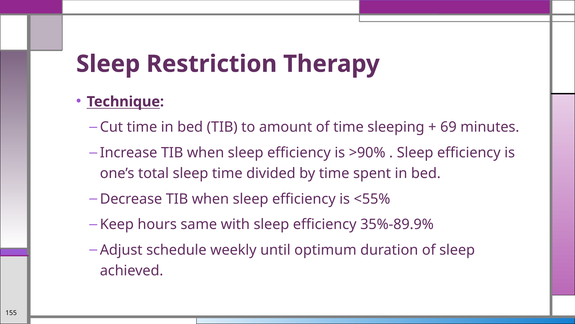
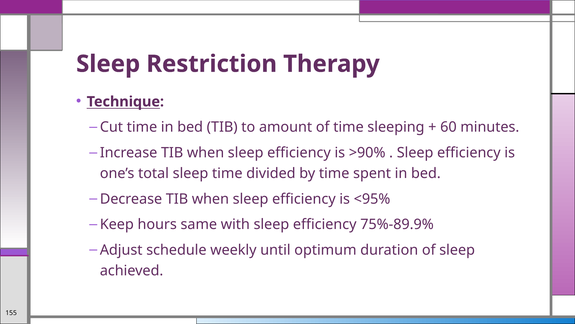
69: 69 -> 60
<55%: <55% -> <95%
35%-89.9%: 35%-89.9% -> 75%-89.9%
